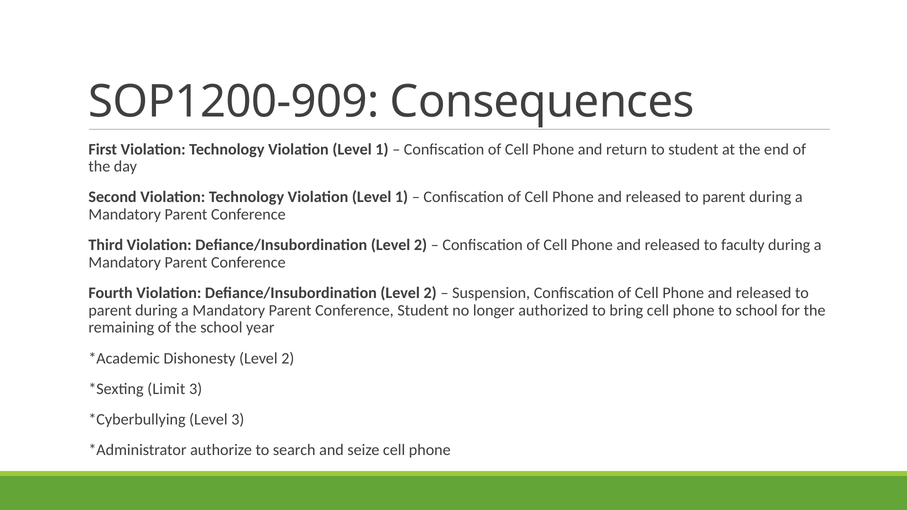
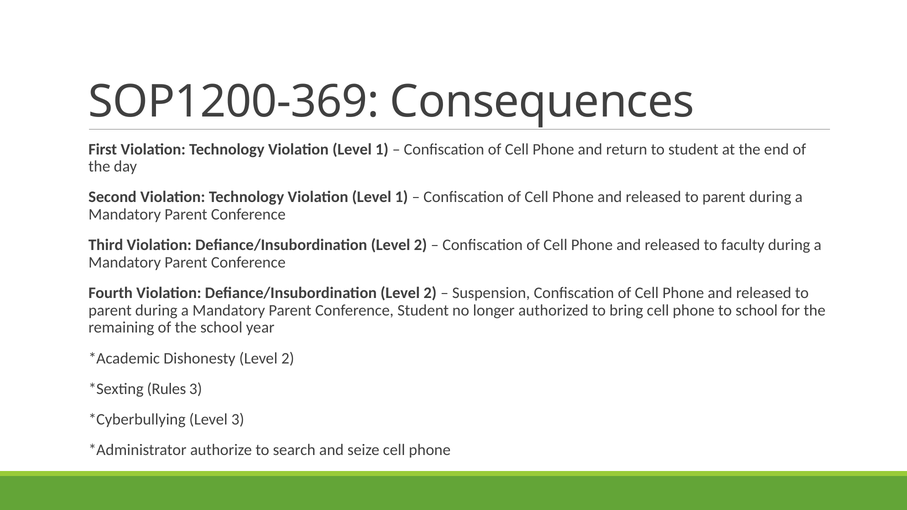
SOP1200-909: SOP1200-909 -> SOP1200-369
Limit: Limit -> Rules
